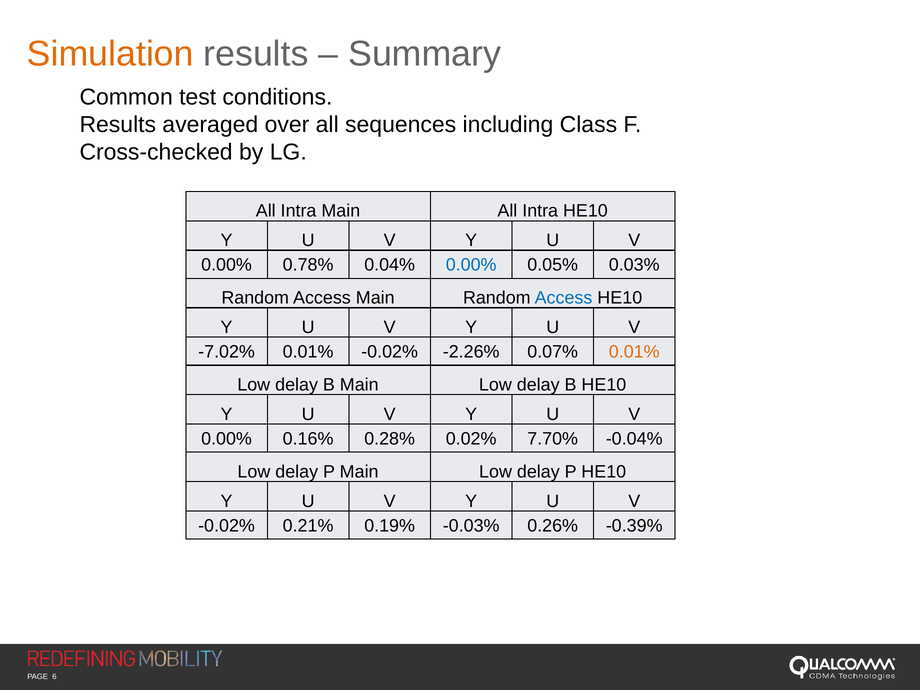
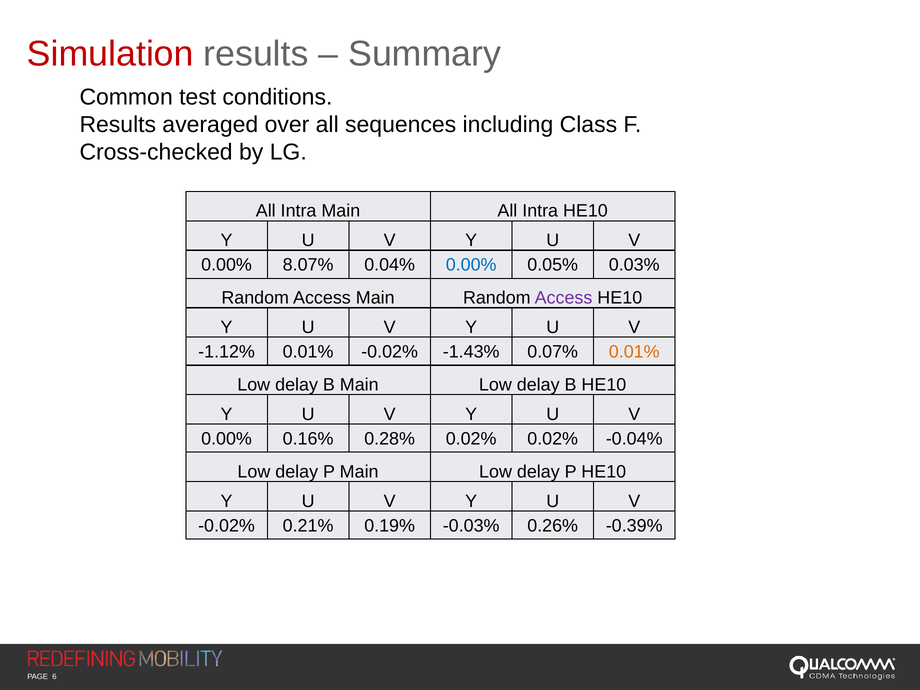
Simulation colour: orange -> red
0.78%: 0.78% -> 8.07%
Access at (564, 298) colour: blue -> purple
-7.02%: -7.02% -> -1.12%
-2.26%: -2.26% -> -1.43%
0.02% 7.70%: 7.70% -> 0.02%
